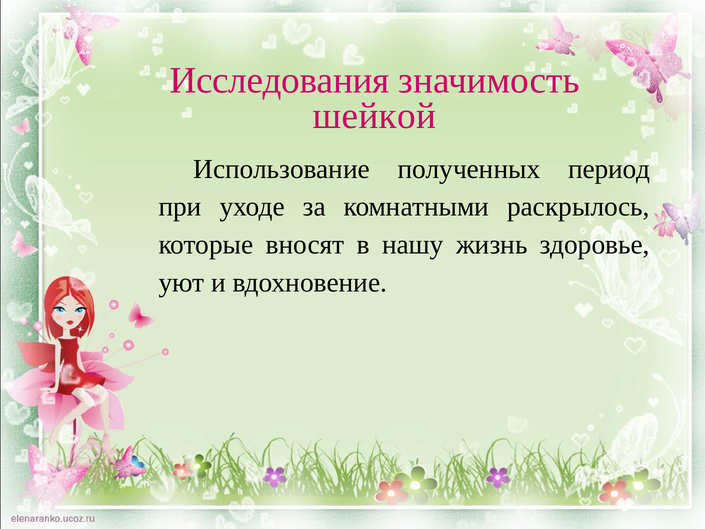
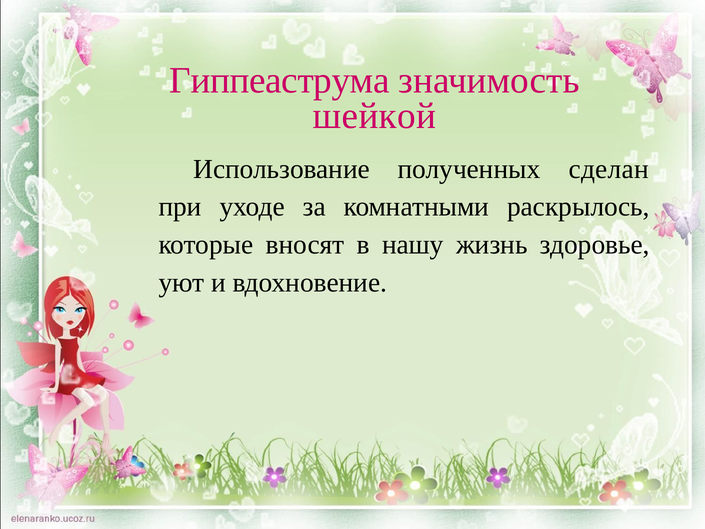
Исследования: Исследования -> Гиппеаструма
период: период -> сделан
